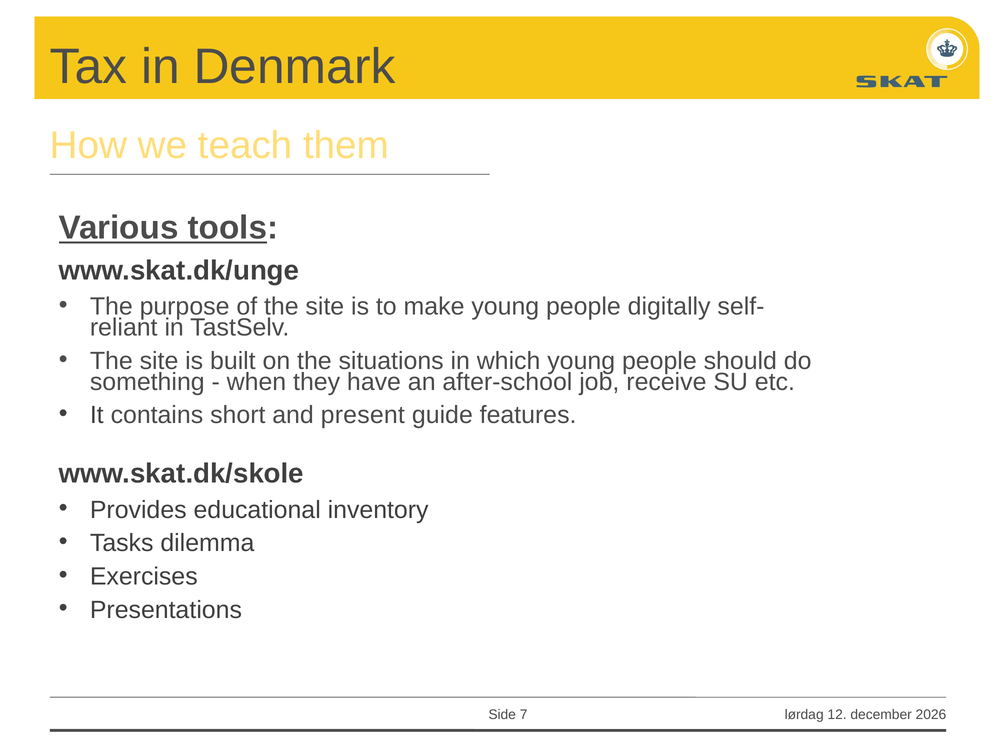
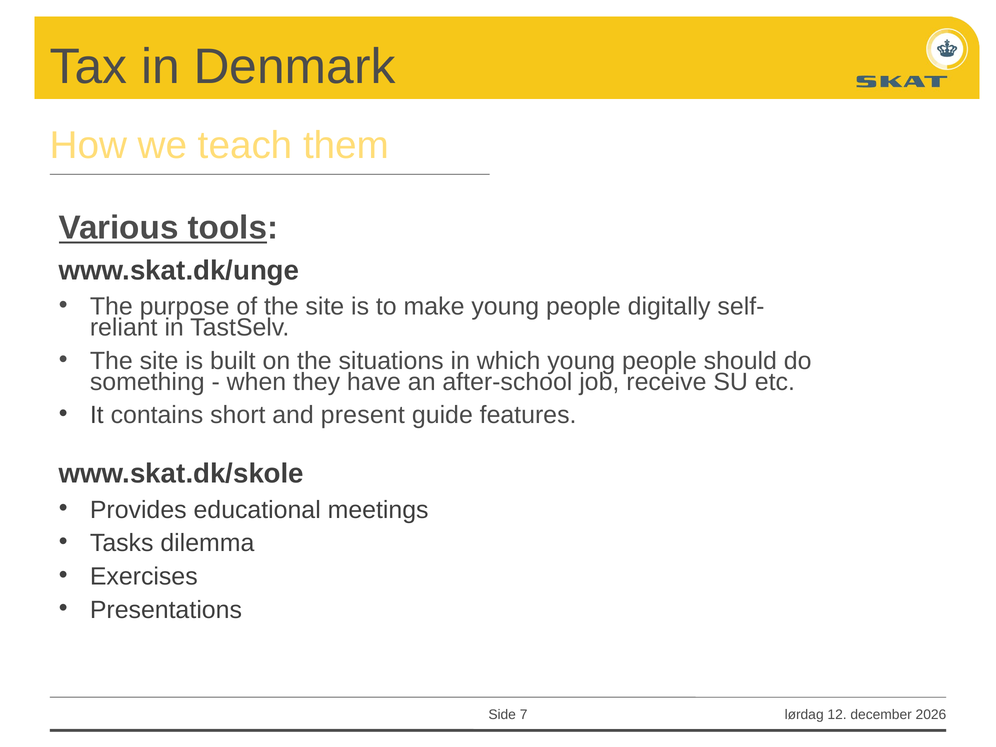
inventory: inventory -> meetings
